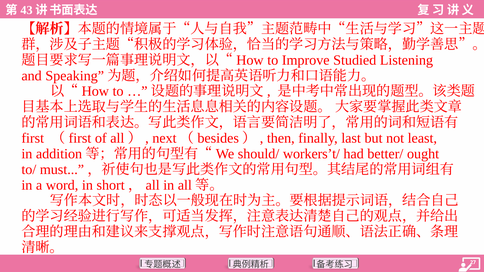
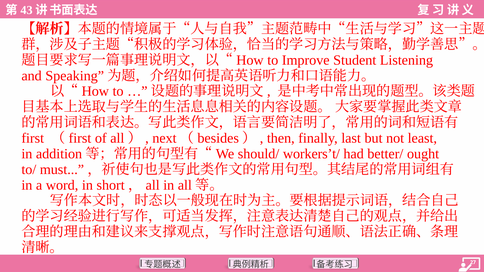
Studied: Studied -> Student
